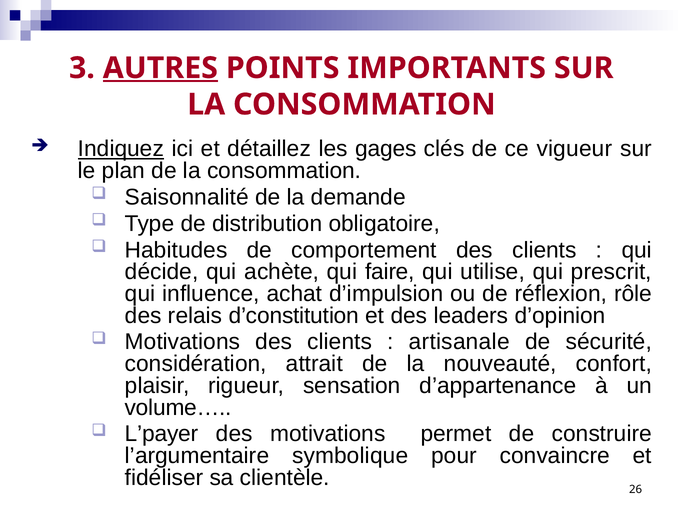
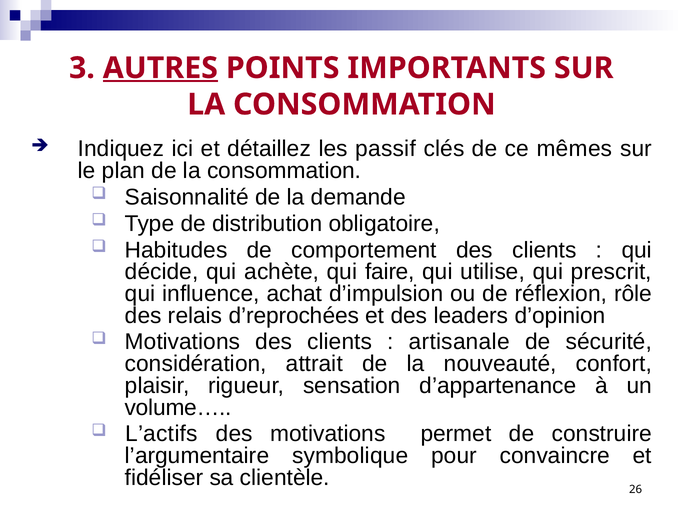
Indiquez underline: present -> none
gages: gages -> passif
vigueur: vigueur -> mêmes
d’constitution: d’constitution -> d’reprochées
L’payer: L’payer -> L’actifs
